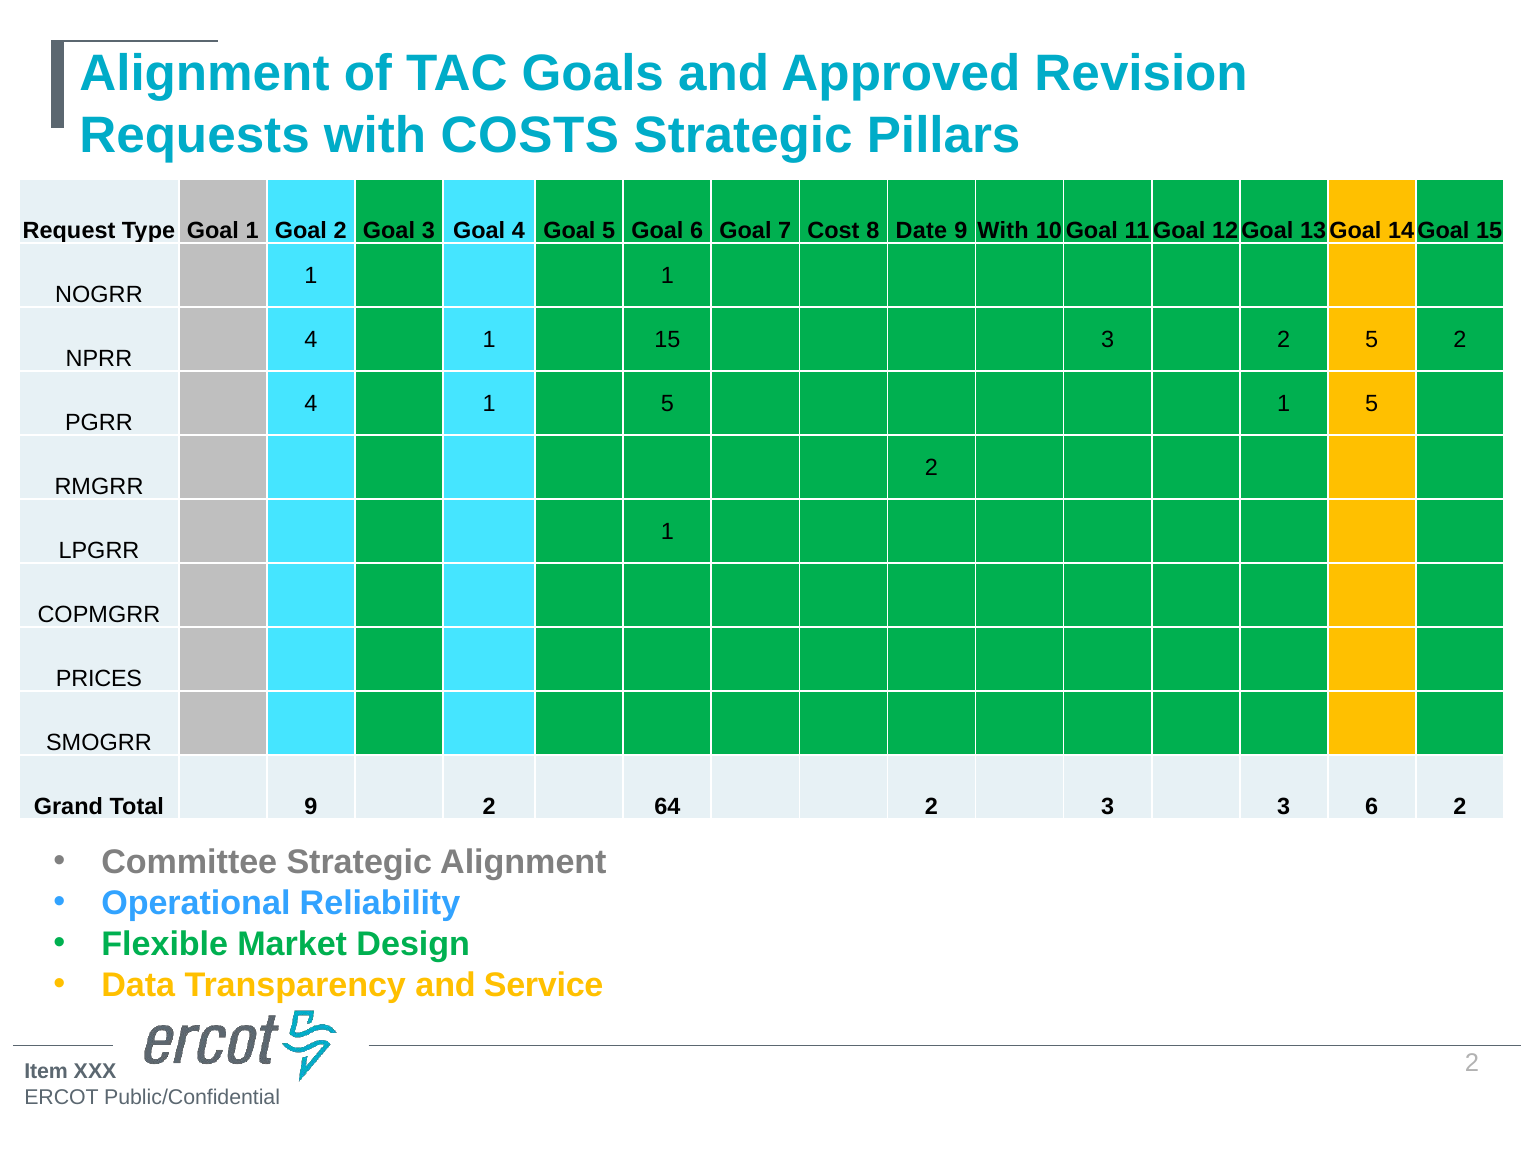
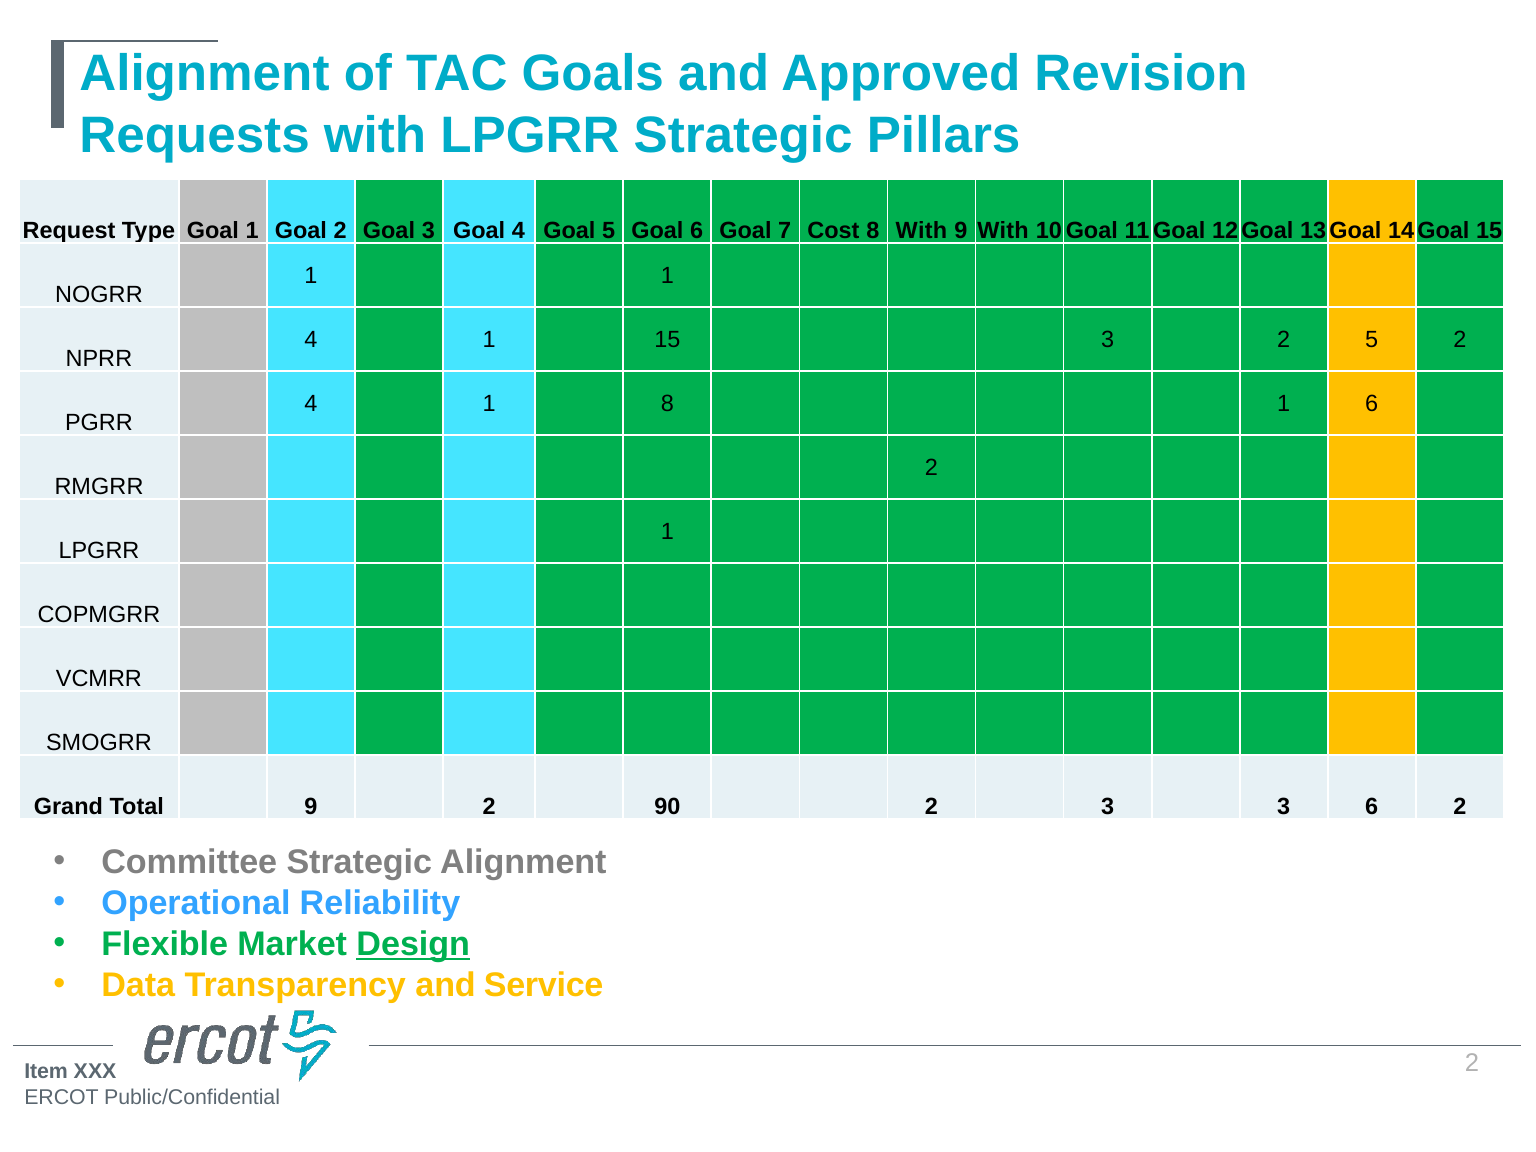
with COSTS: COSTS -> LPGRR
8 Date: Date -> With
4 1 5: 5 -> 8
5 at (1372, 404): 5 -> 6
PRICES: PRICES -> VCMRR
64: 64 -> 90
Design underline: none -> present
